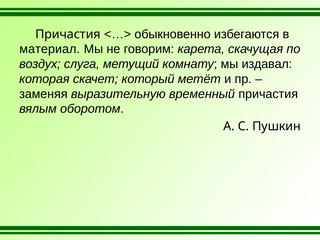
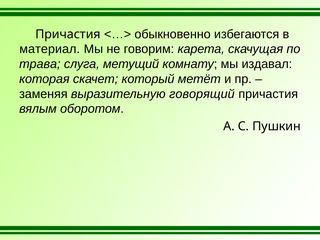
воздух: воздух -> трава
временный: временный -> говорящий
